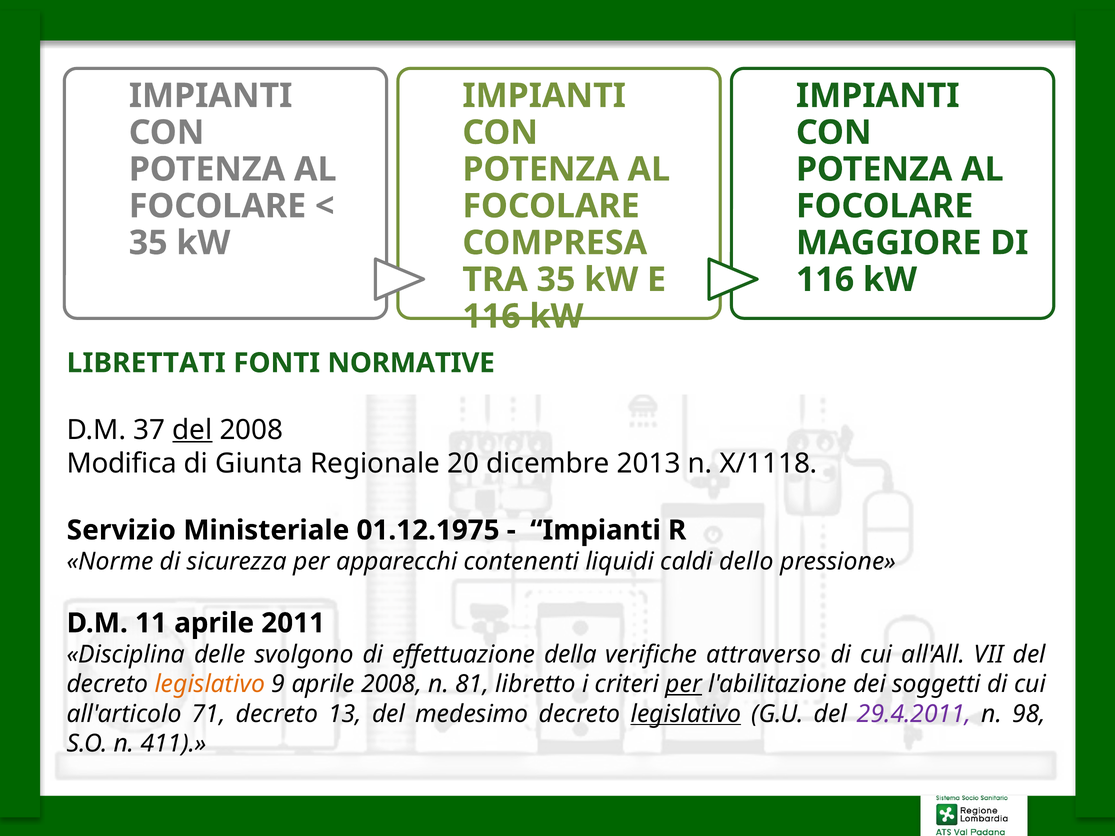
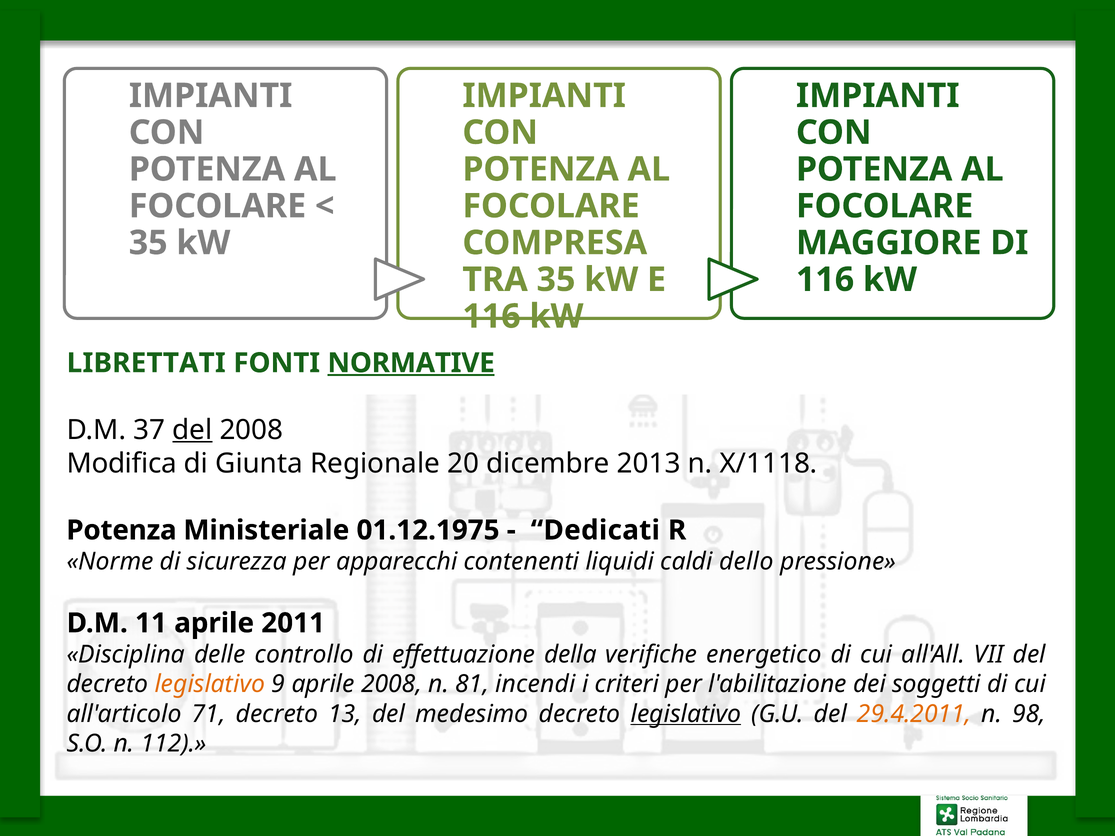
NORMATIVE underline: none -> present
Servizio at (121, 530): Servizio -> Potenza
Impianti at (596, 530): Impianti -> Dedicati
svolgono: svolgono -> controllo
attraverso: attraverso -> energetico
libretto: libretto -> incendi
per at (684, 684) underline: present -> none
29.4.2011 colour: purple -> orange
411: 411 -> 112
